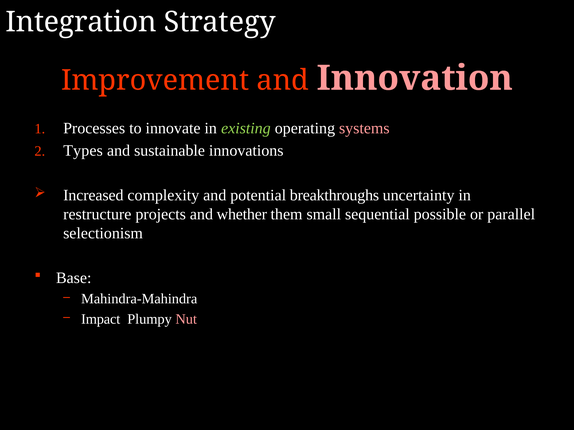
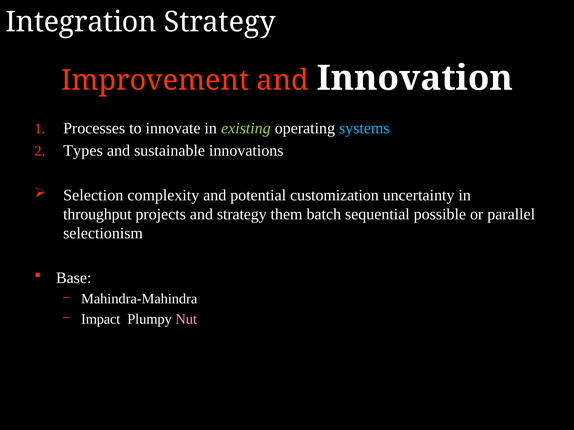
Innovation colour: pink -> white
systems colour: pink -> light blue
Increased: Increased -> Selection
breakthroughs: breakthroughs -> customization
restructure: restructure -> throughput
and whether: whether -> strategy
small: small -> batch
